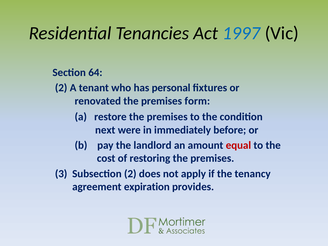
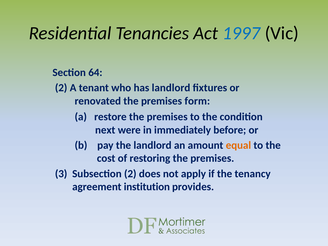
has personal: personal -> landlord
equal colour: red -> orange
expiration: expiration -> institution
